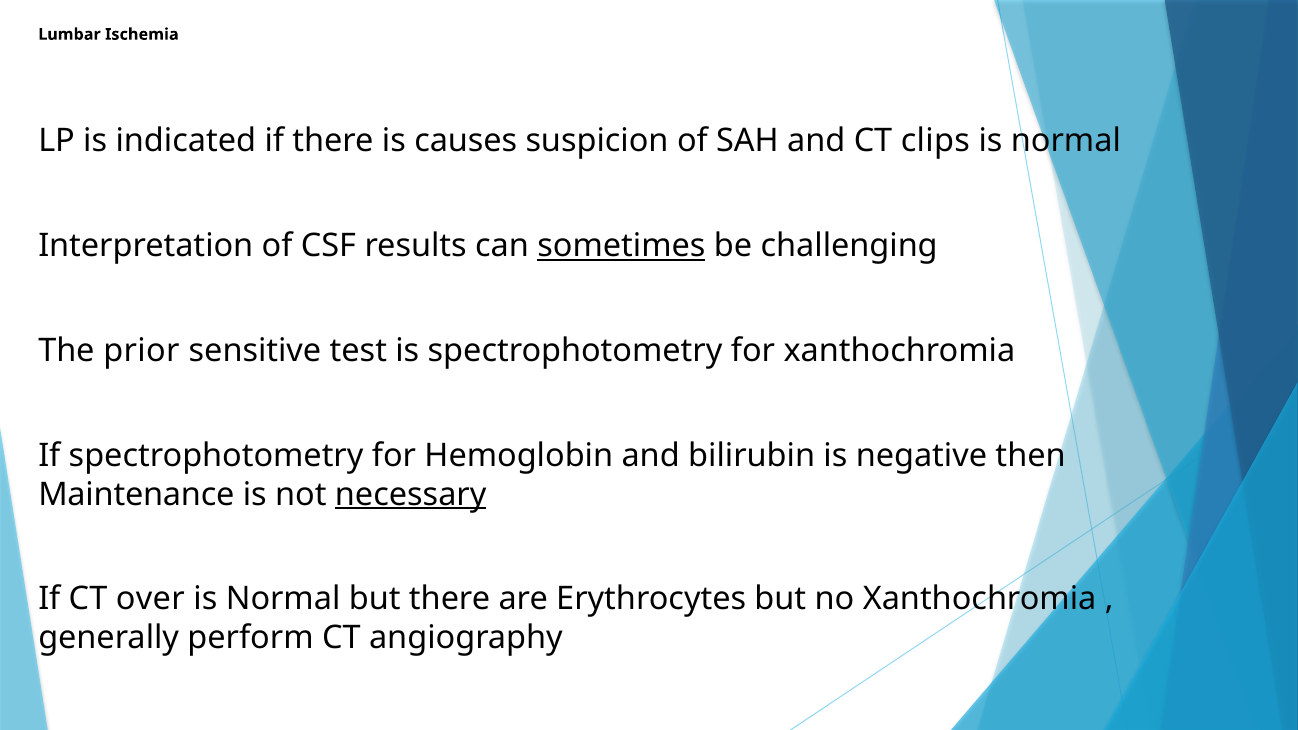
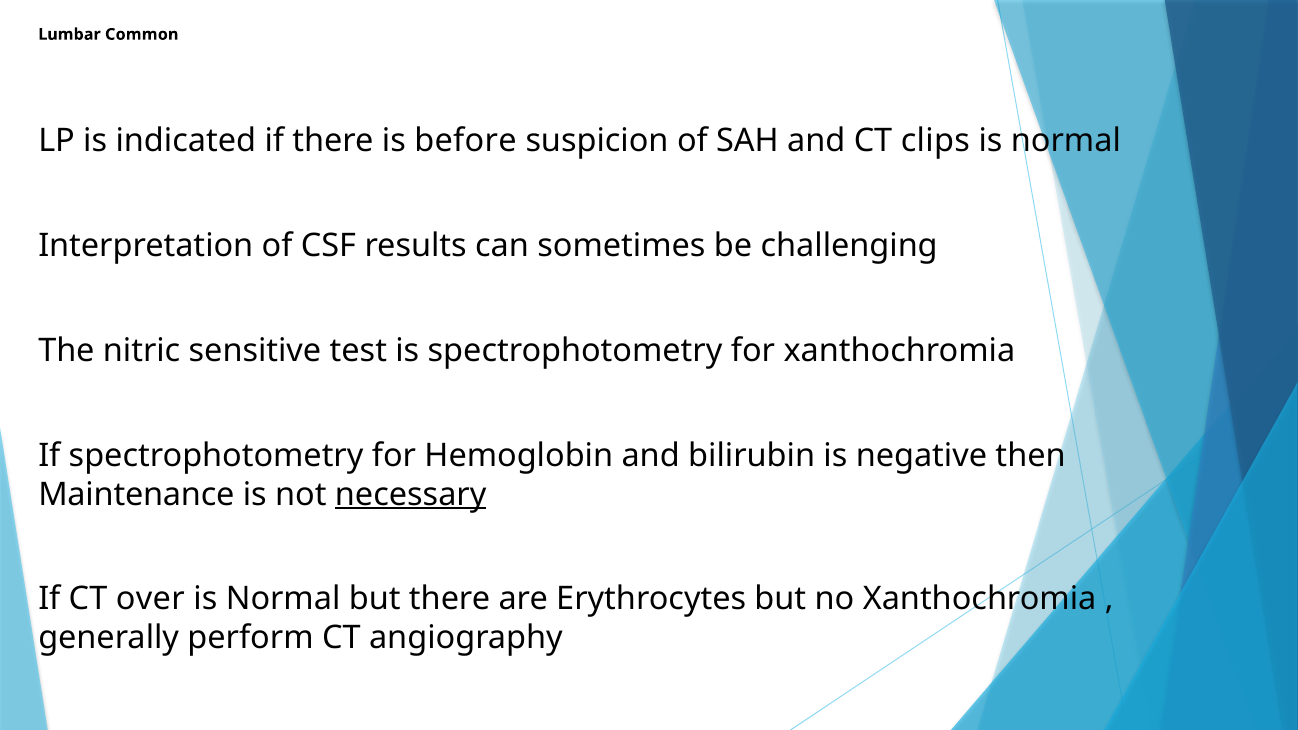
Ischemia: Ischemia -> Common
causes: causes -> before
sometimes underline: present -> none
prior: prior -> nitric
